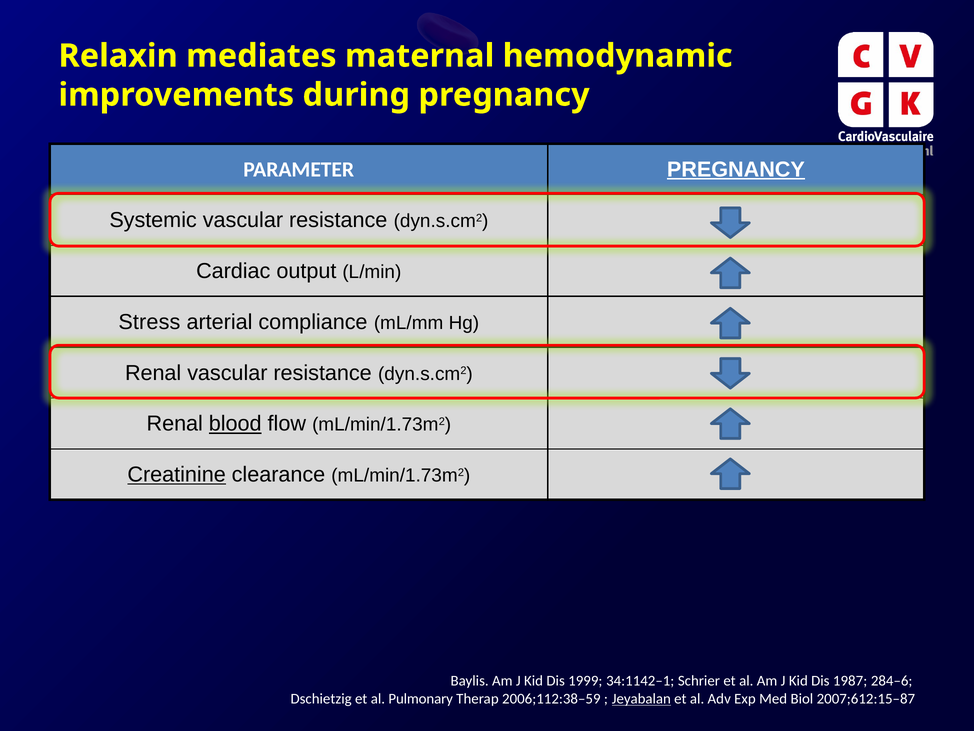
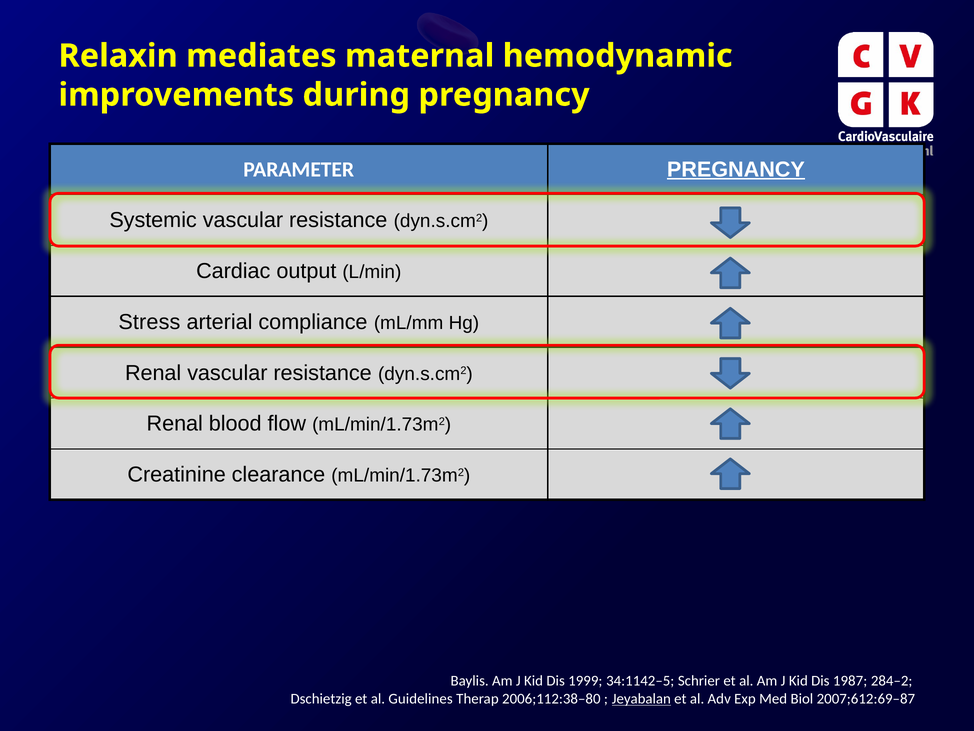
blood underline: present -> none
Creatinine underline: present -> none
34:1142–1: 34:1142–1 -> 34:1142–5
284–6: 284–6 -> 284–2
Pulmonary: Pulmonary -> Guidelines
2006;112:38–59: 2006;112:38–59 -> 2006;112:38–80
2007;612:15–87: 2007;612:15–87 -> 2007;612:69–87
